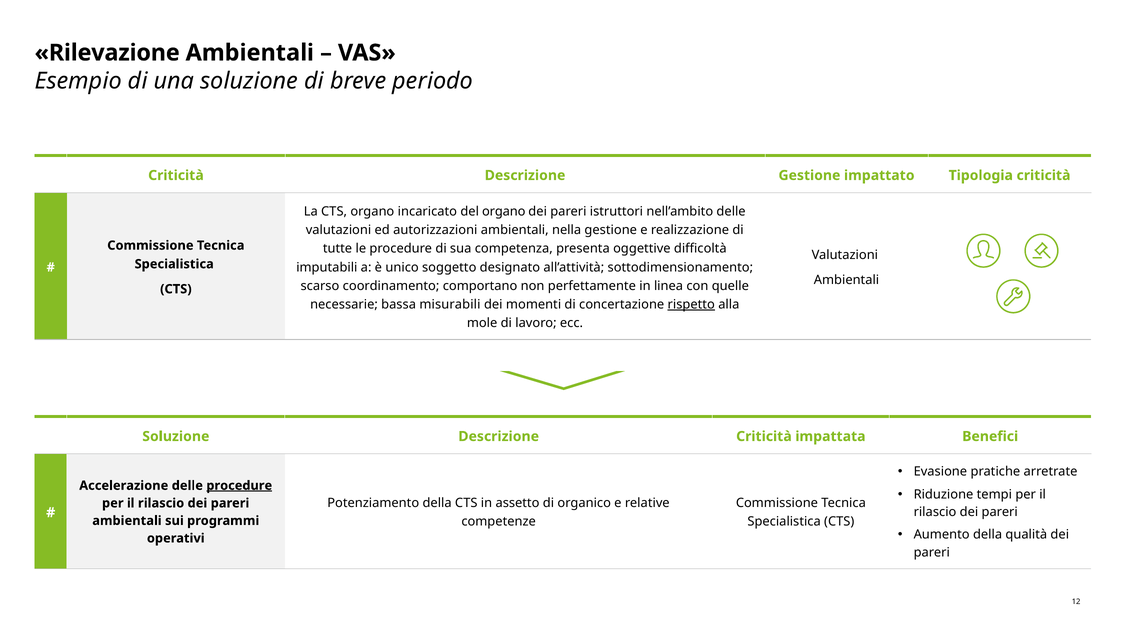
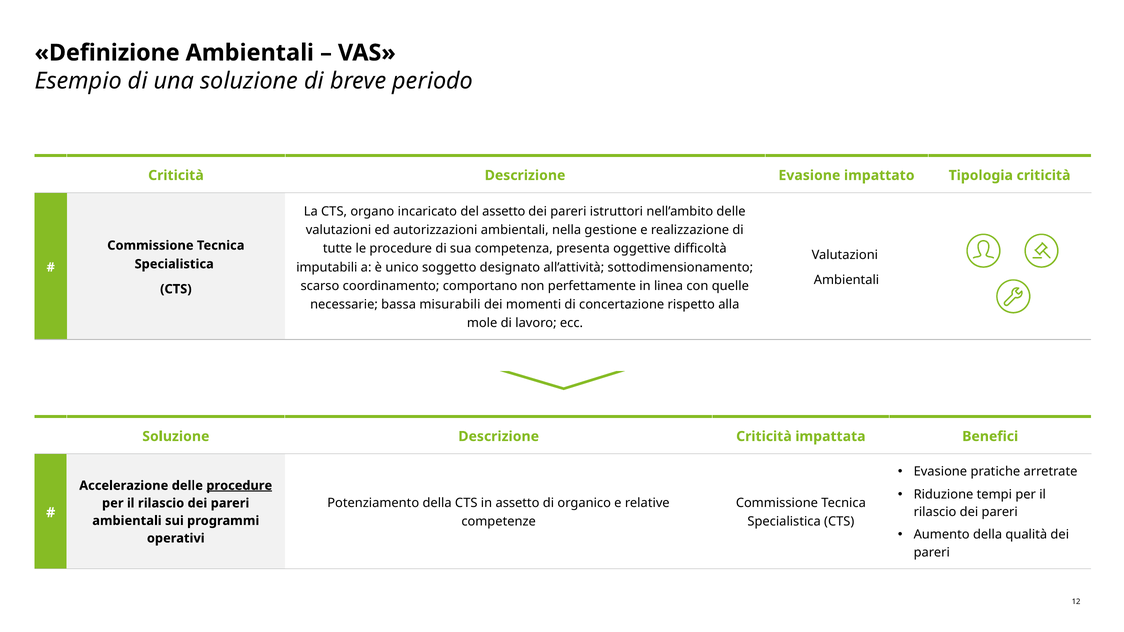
Rilevazione: Rilevazione -> Definizione
Descrizione Gestione: Gestione -> Evasione
del organo: organo -> assetto
rispetto underline: present -> none
